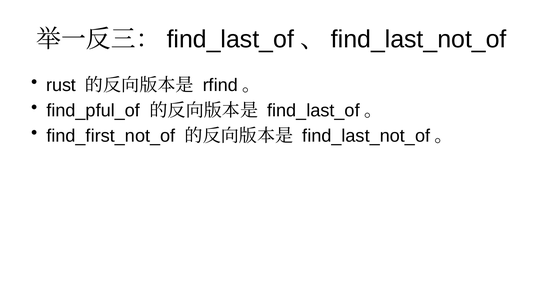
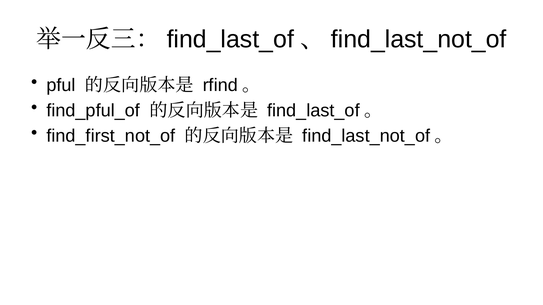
rust: rust -> pful
